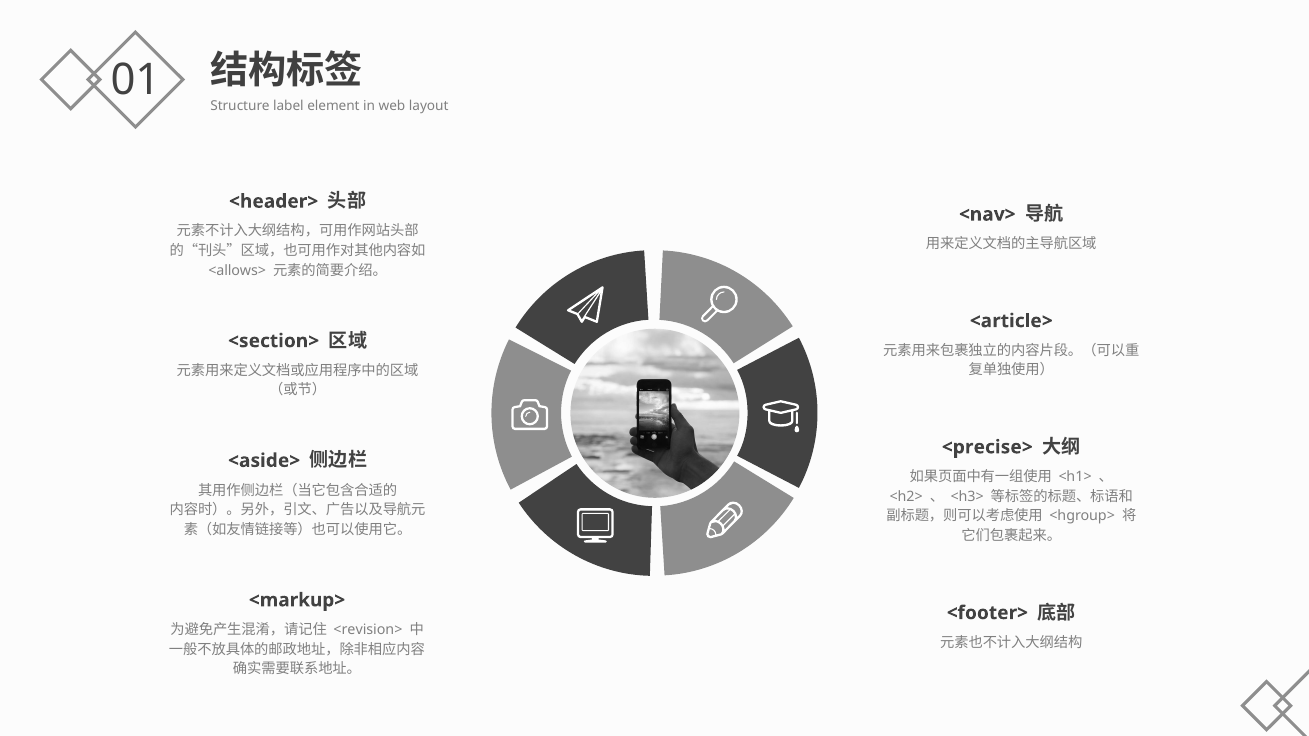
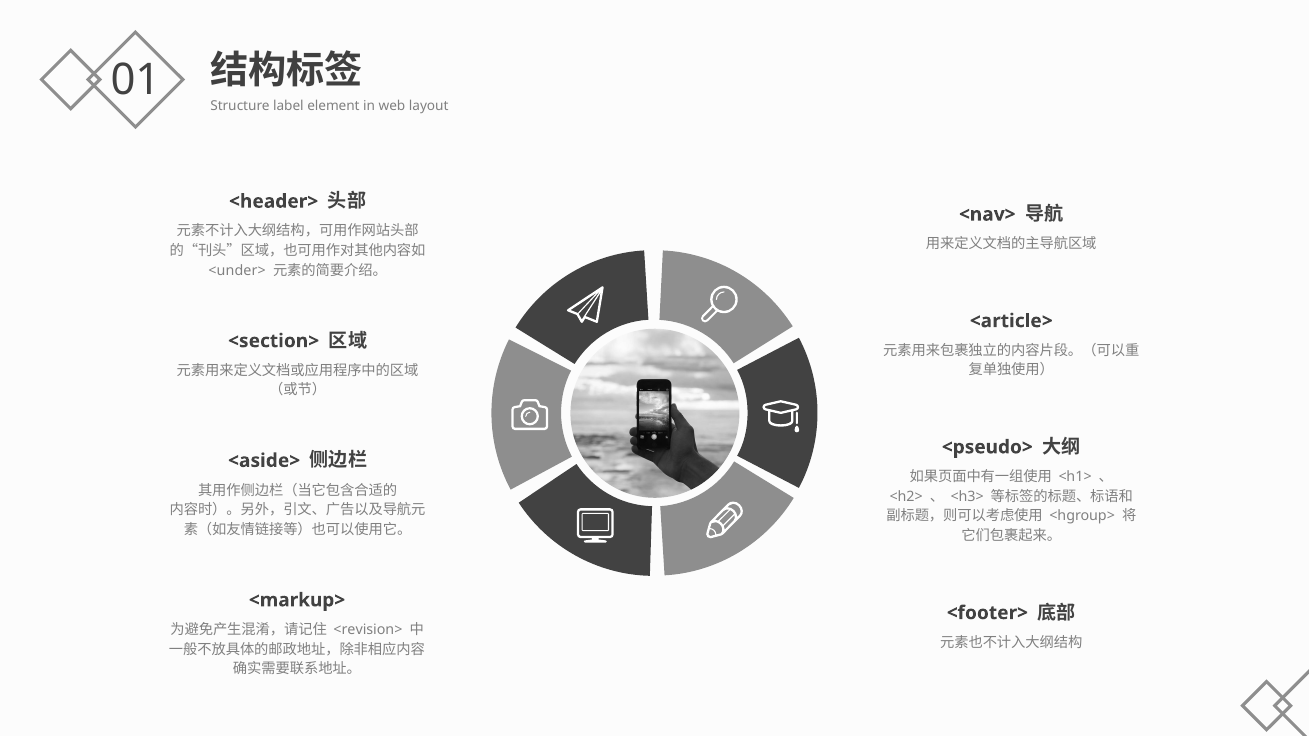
<allows>: <allows> -> <under>
<precise>: <precise> -> <pseudo>
